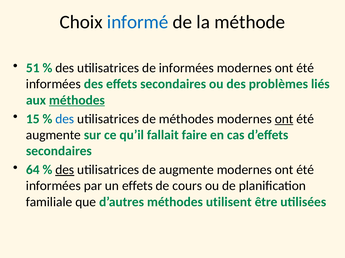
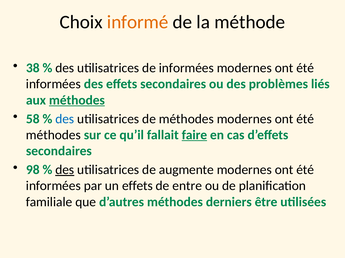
informé colour: blue -> orange
51: 51 -> 38
15: 15 -> 58
ont at (284, 119) underline: present -> none
augmente at (53, 135): augmente -> méthodes
faire underline: none -> present
64: 64 -> 98
cours: cours -> entre
utilisent: utilisent -> derniers
